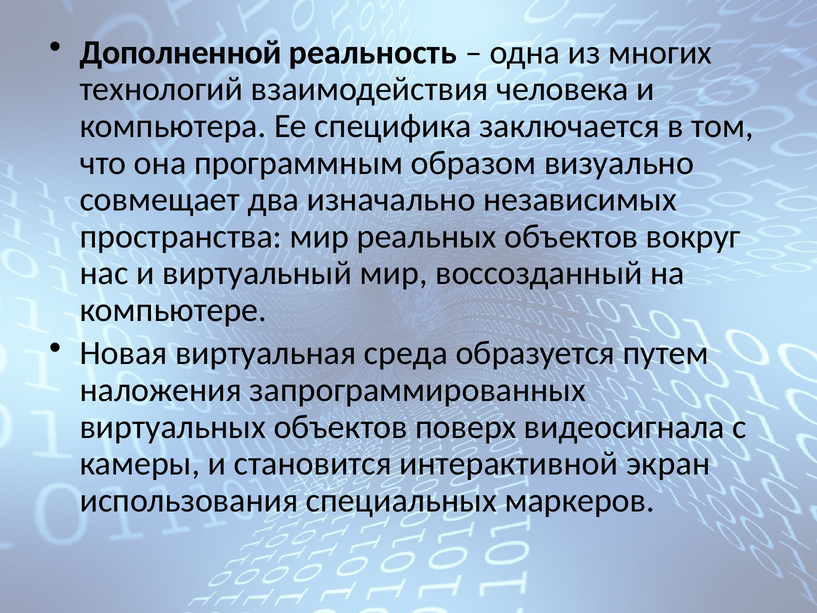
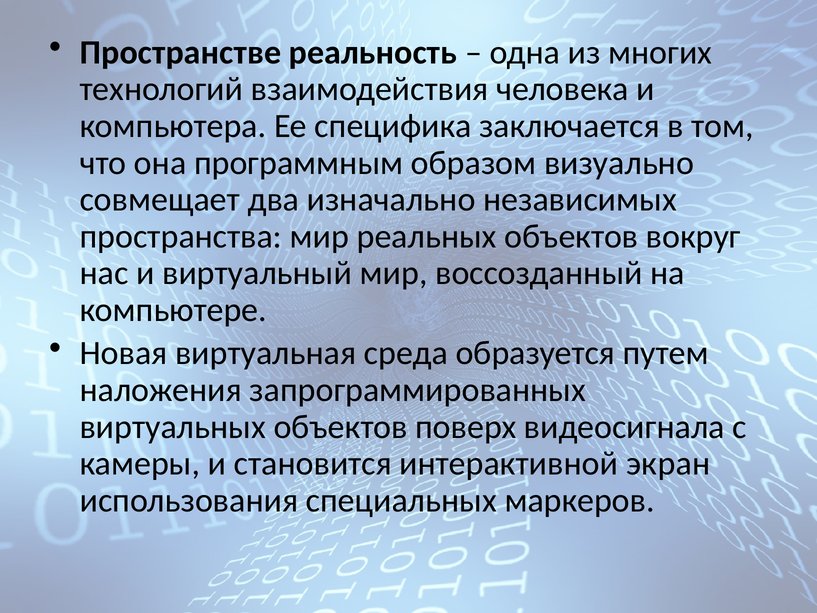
Дополненной: Дополненной -> Пространстве
